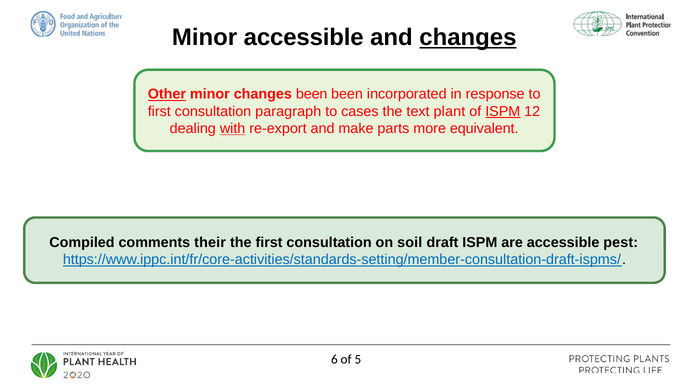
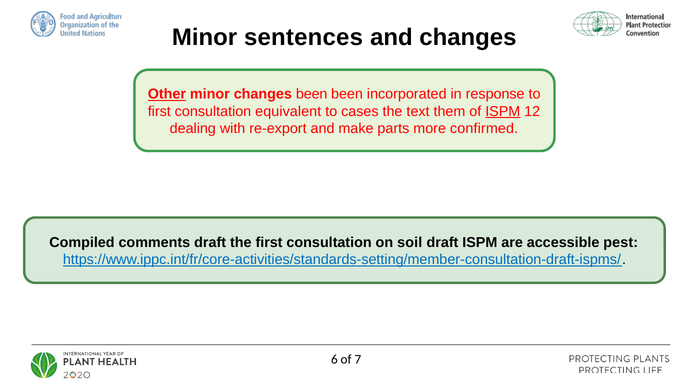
Minor accessible: accessible -> sentences
changes at (468, 37) underline: present -> none
paragraph: paragraph -> equivalent
plant: plant -> them
with underline: present -> none
equivalent: equivalent -> confirmed
comments their: their -> draft
5: 5 -> 7
